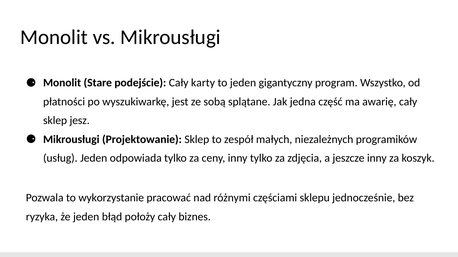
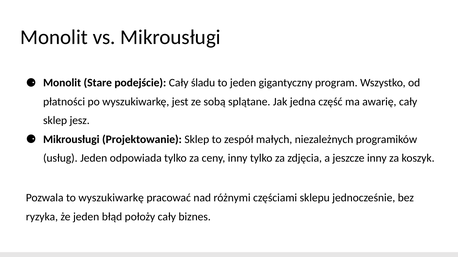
karty: karty -> śladu
to wykorzystanie: wykorzystanie -> wyszukiwarkę
